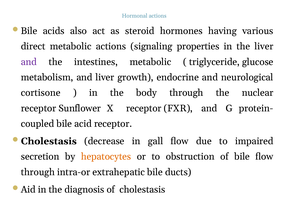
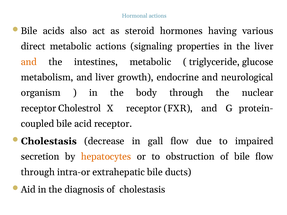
and at (29, 62) colour: purple -> orange
cortisone: cortisone -> organism
Sunflower: Sunflower -> Cholestrol
